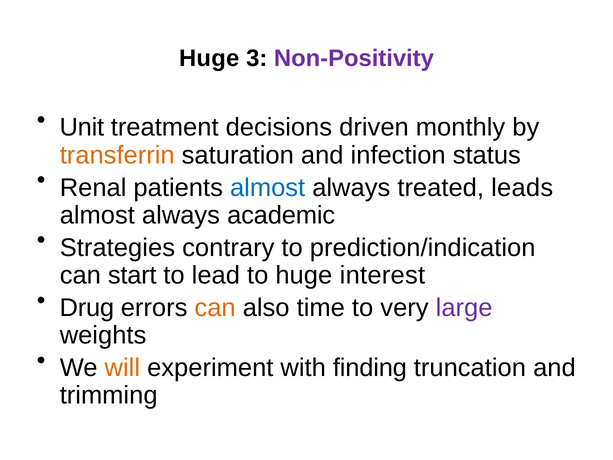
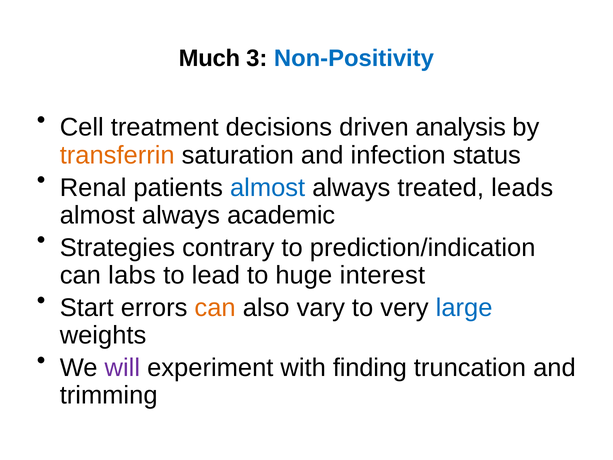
Huge at (209, 58): Huge -> Much
Non-Positivity colour: purple -> blue
Unit: Unit -> Cell
monthly: monthly -> analysis
start: start -> labs
Drug: Drug -> Start
time: time -> vary
large colour: purple -> blue
will colour: orange -> purple
